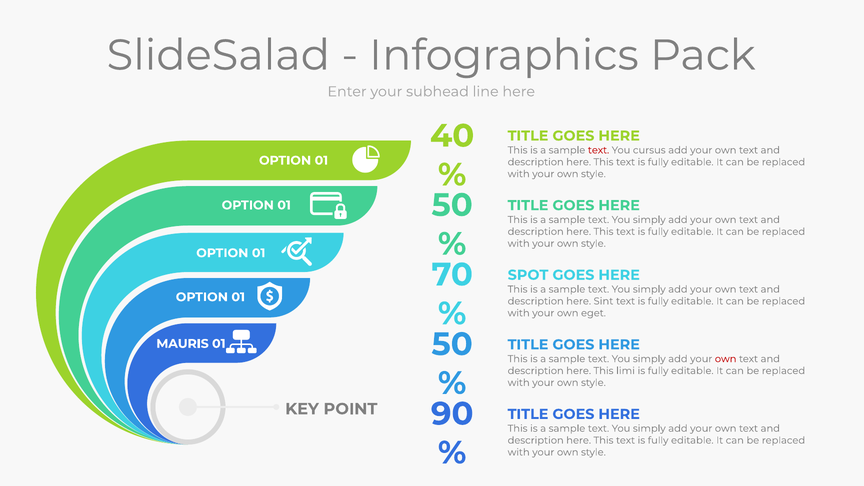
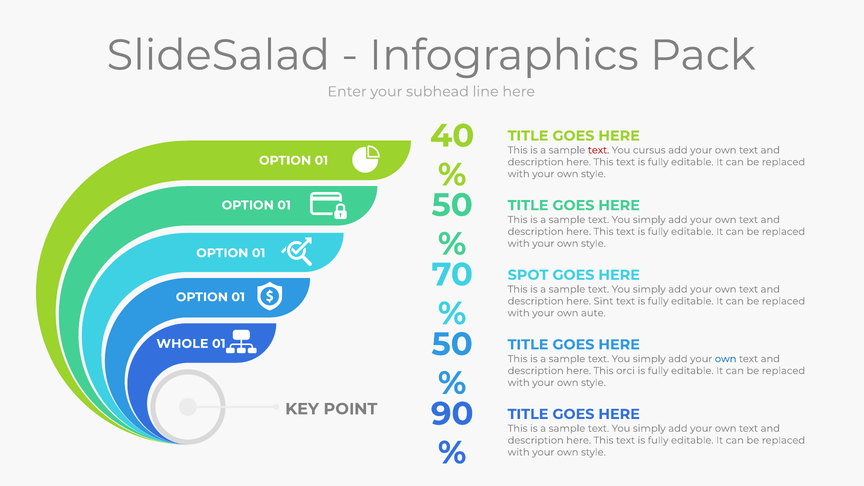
eget: eget -> aute
MAURIS: MAURIS -> WHOLE
own at (726, 359) colour: red -> blue
limi: limi -> orci
